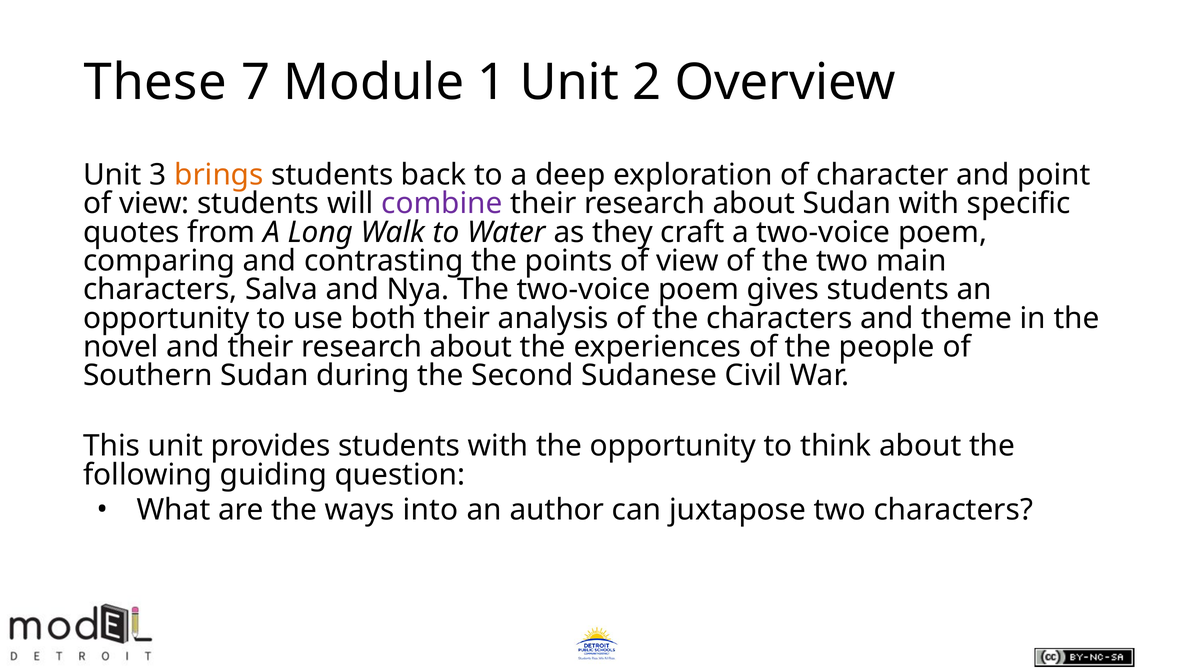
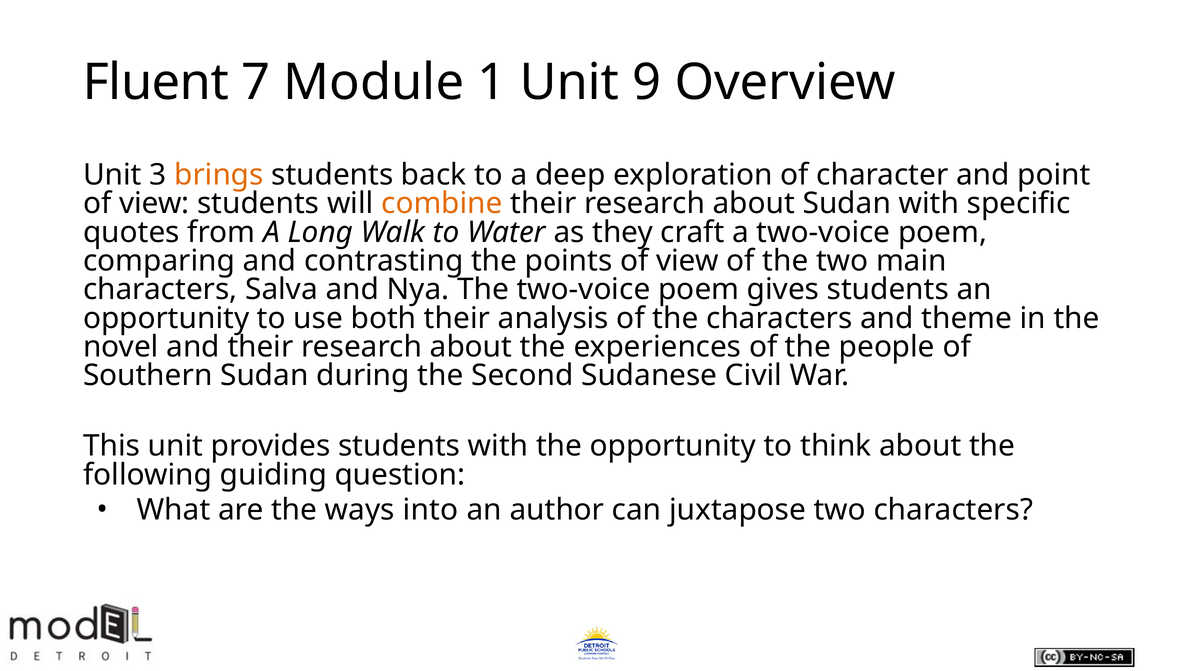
These: These -> Fluent
2: 2 -> 9
combine colour: purple -> orange
